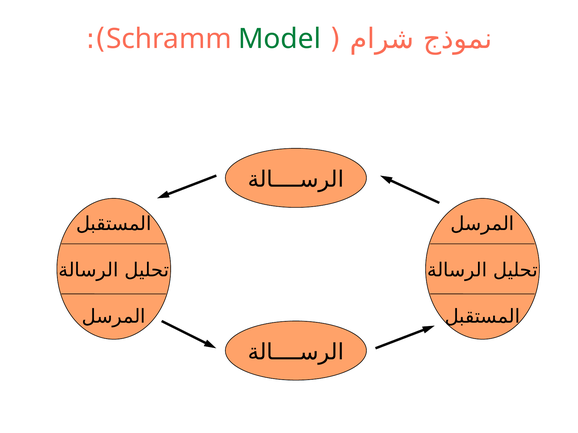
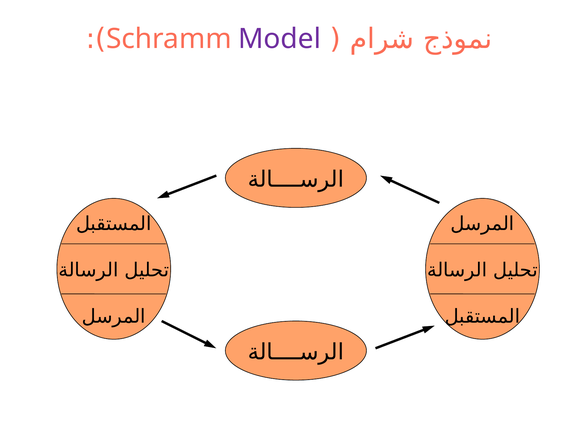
Model colour: green -> purple
